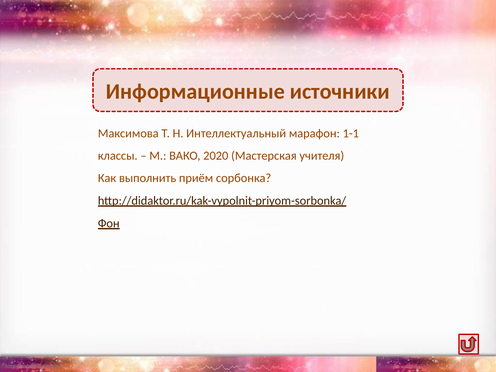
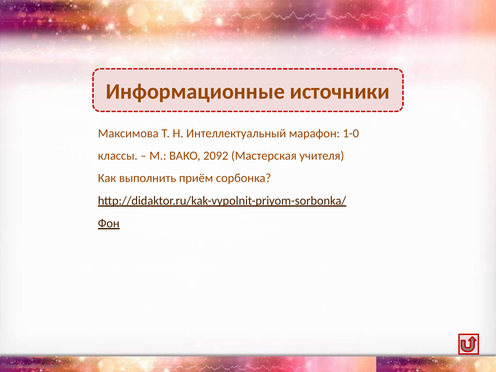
1-1: 1-1 -> 1-0
2020: 2020 -> 2092
